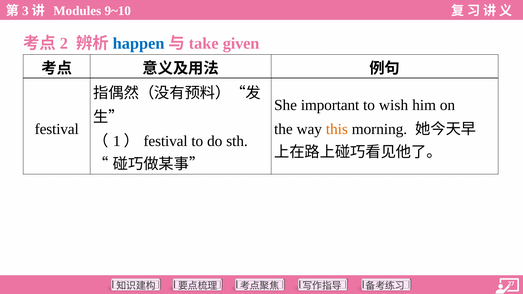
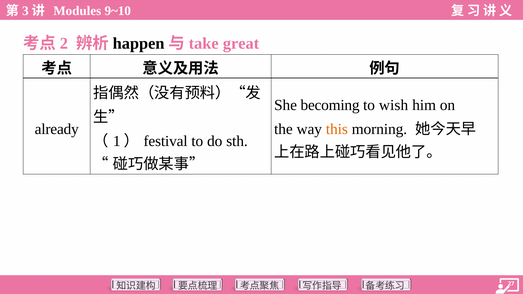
happen colour: blue -> black
given: given -> great
important: important -> becoming
festival at (57, 129): festival -> already
